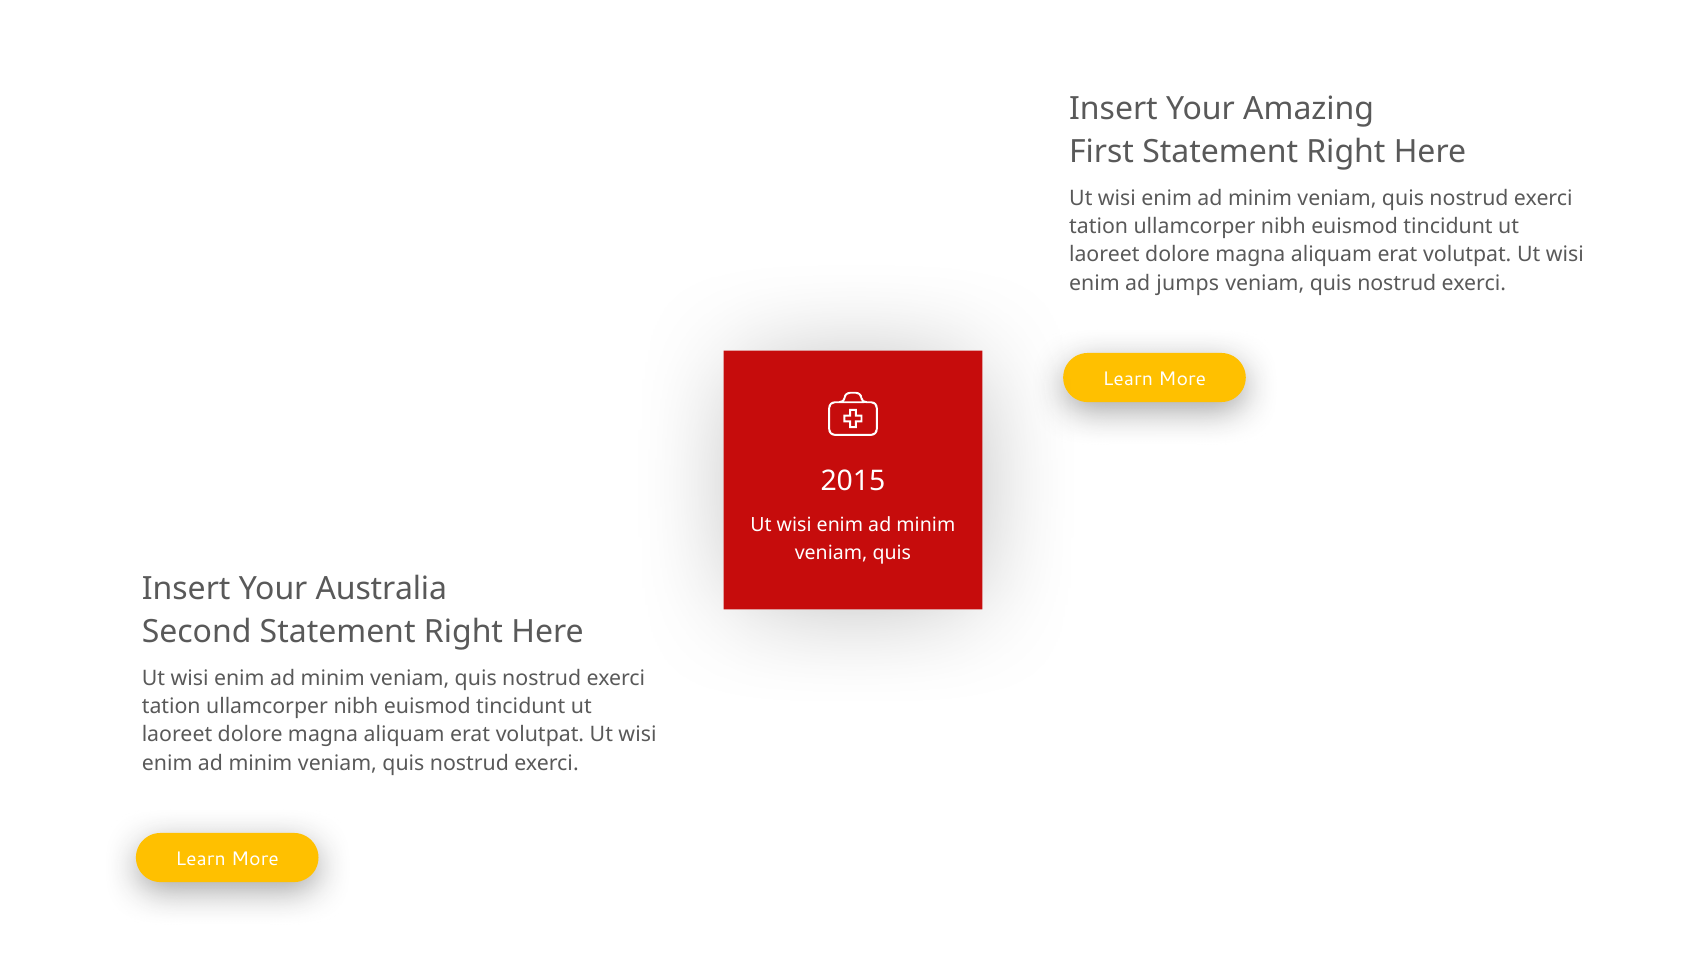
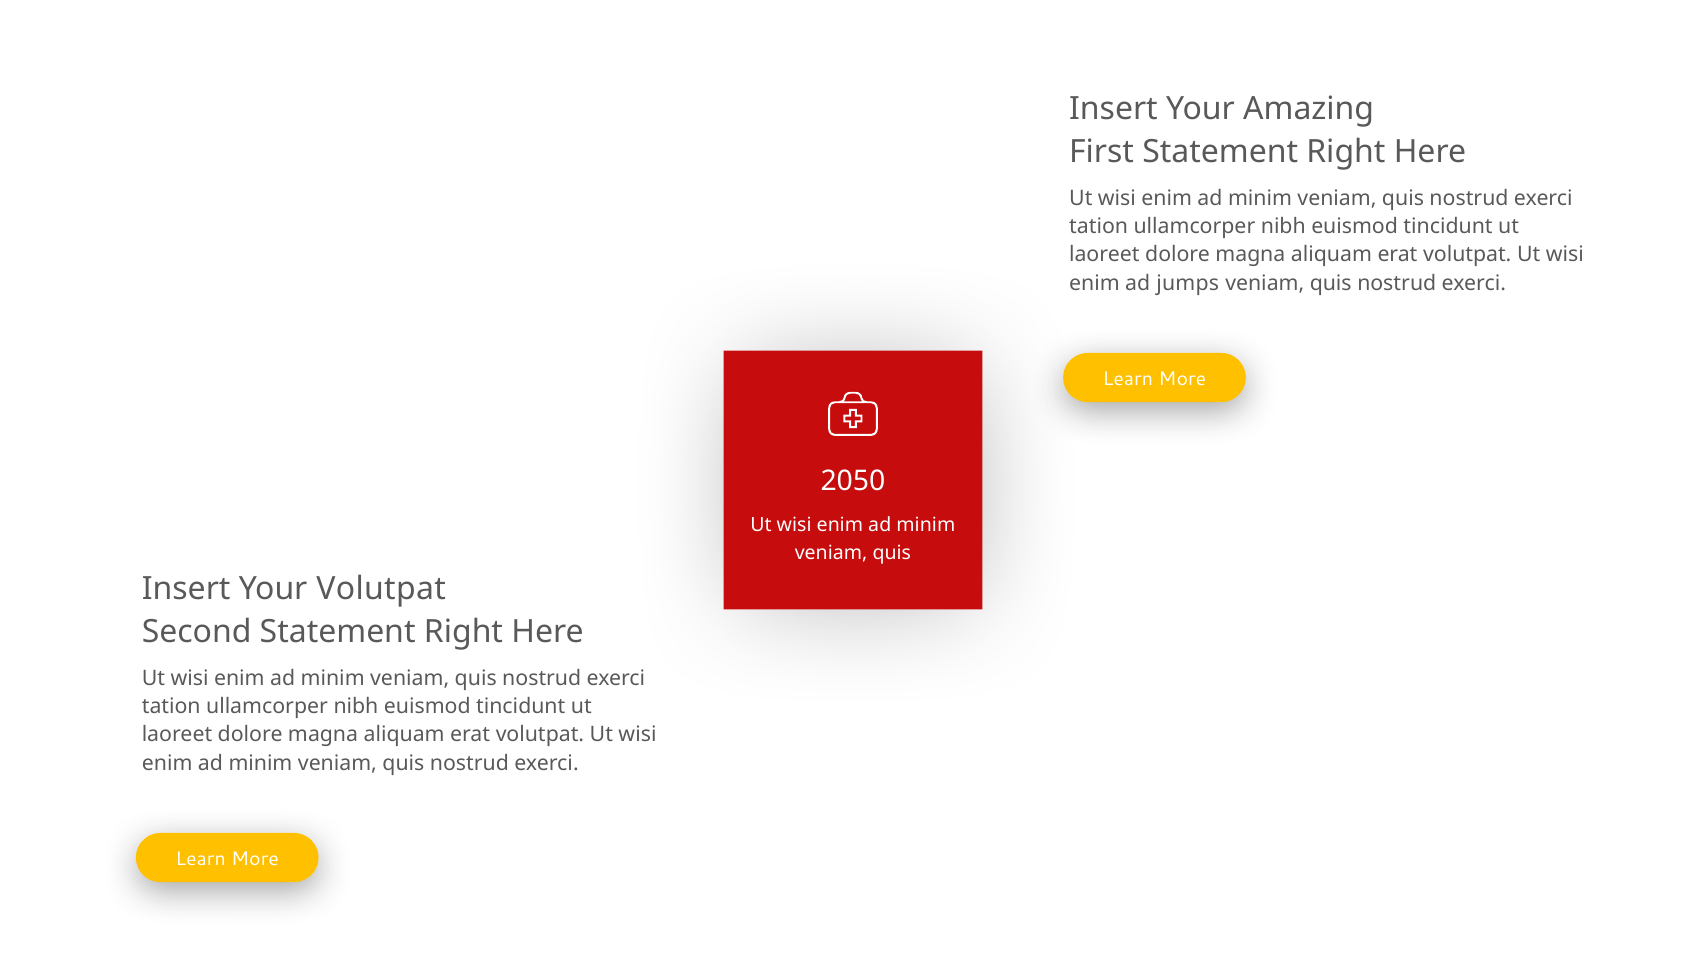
2015: 2015 -> 2050
Your Australia: Australia -> Volutpat
